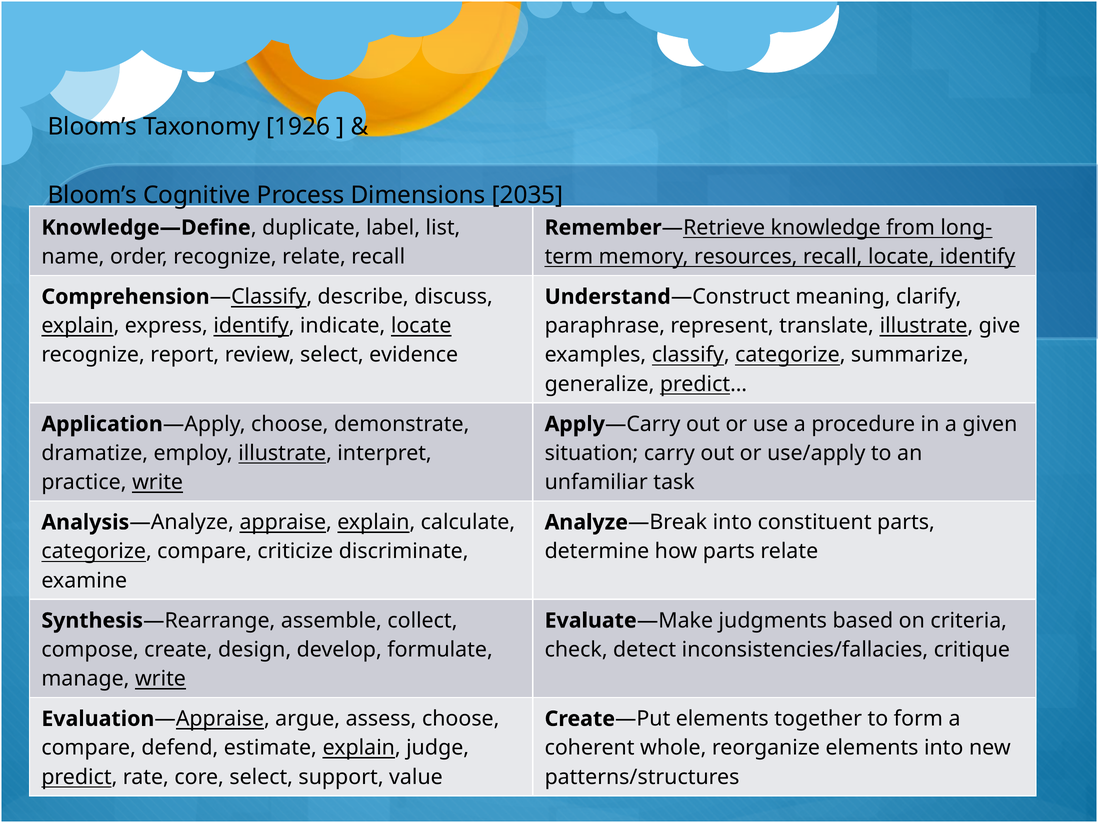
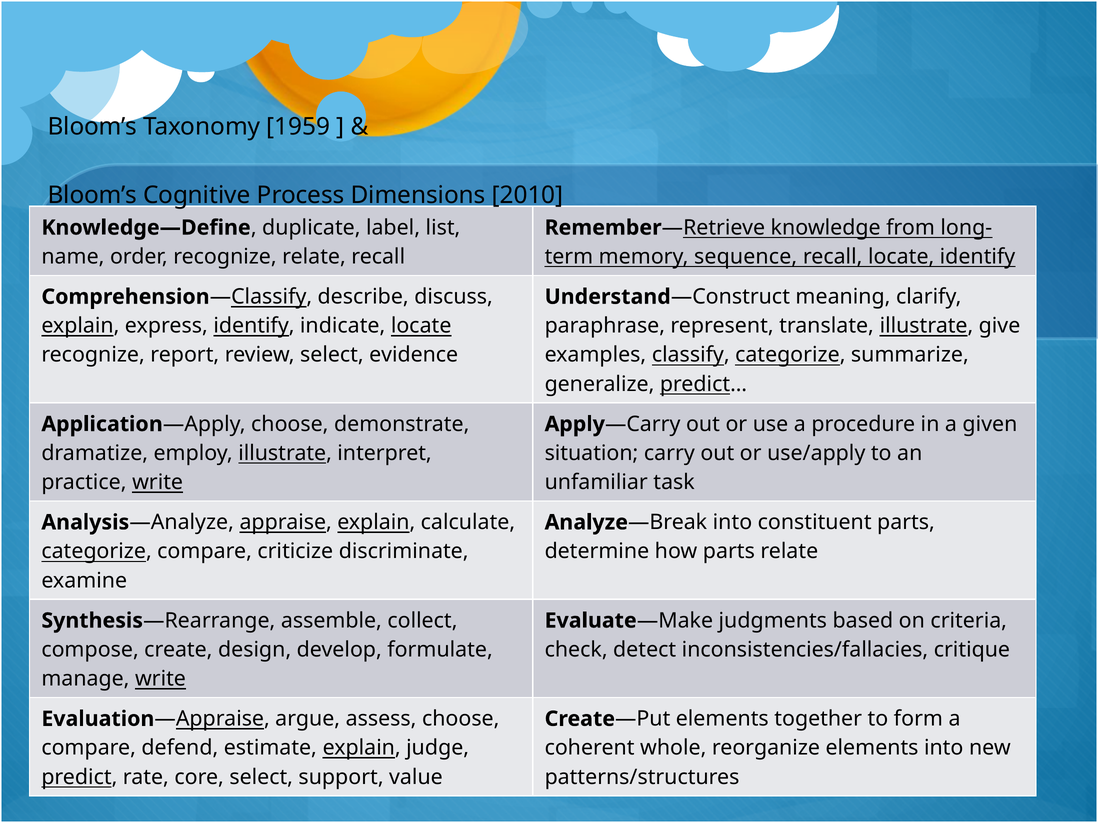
1926: 1926 -> 1959
2035: 2035 -> 2010
resources: resources -> sequence
